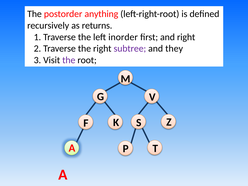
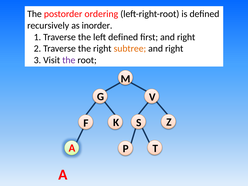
anything: anything -> ordering
returns: returns -> inorder
left inorder: inorder -> defined
subtree colour: purple -> orange
they at (174, 49): they -> right
